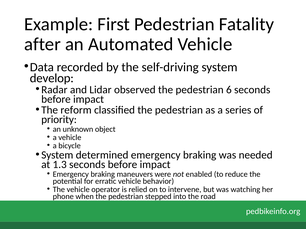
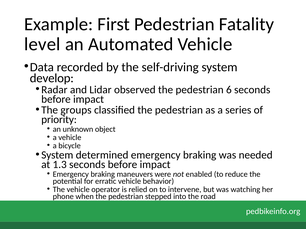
after: after -> level
reform: reform -> groups
